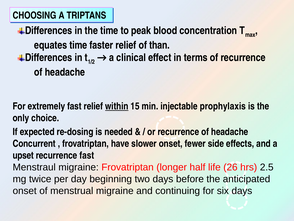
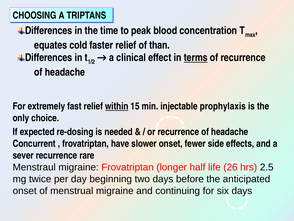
equates time: time -> cold
terms underline: none -> present
upset: upset -> sever
recurrence fast: fast -> rare
